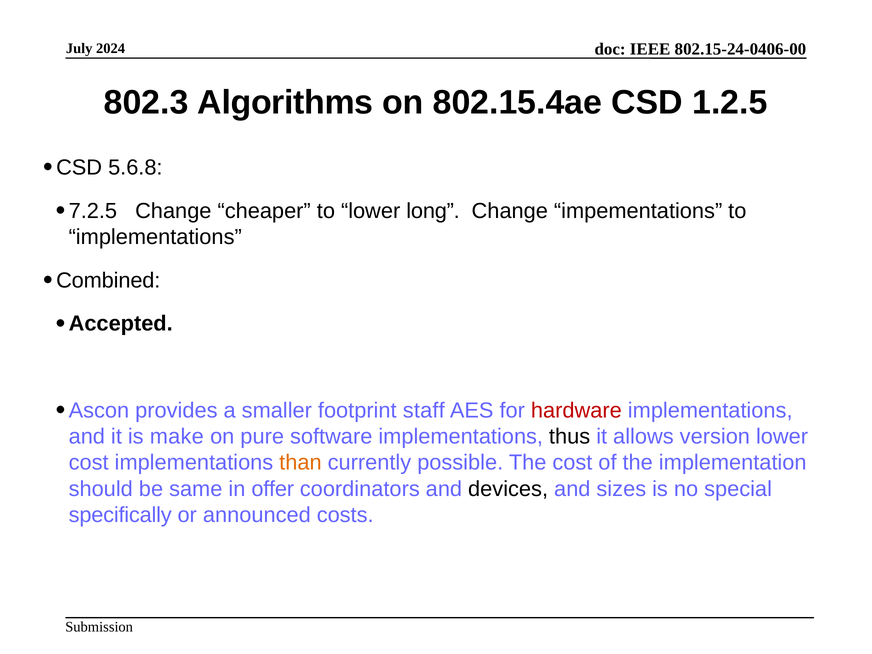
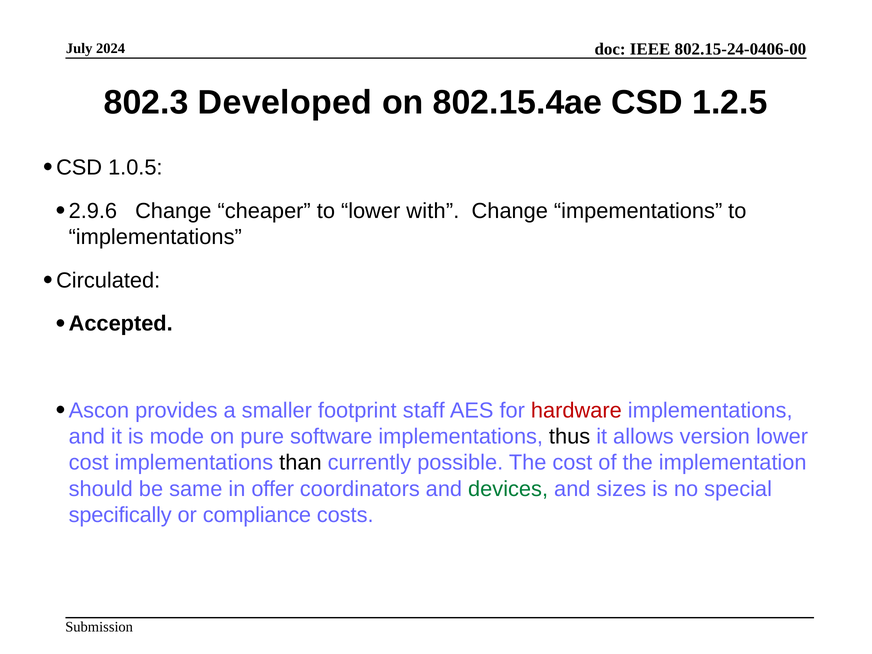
Algorithms: Algorithms -> Developed
5.6.8: 5.6.8 -> 1.0.5
7.2.5: 7.2.5 -> 2.9.6
long: long -> with
Combined: Combined -> Circulated
make: make -> mode
than colour: orange -> black
devices colour: black -> green
announced: announced -> compliance
